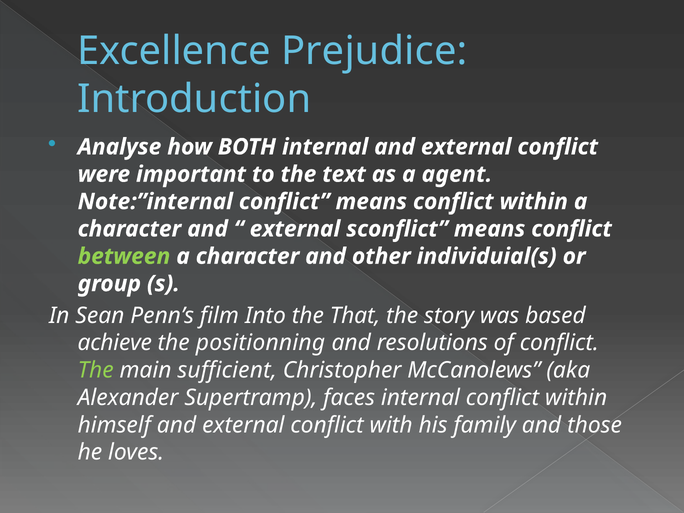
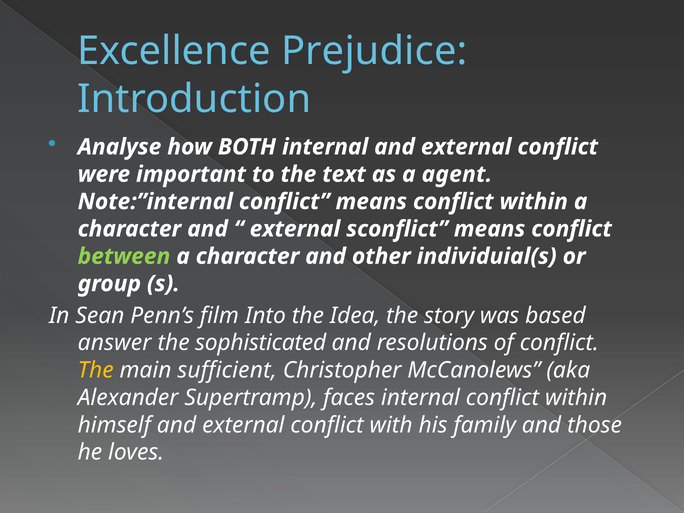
That: That -> Idea
achieve: achieve -> answer
positionning: positionning -> sophisticated
The at (96, 370) colour: light green -> yellow
